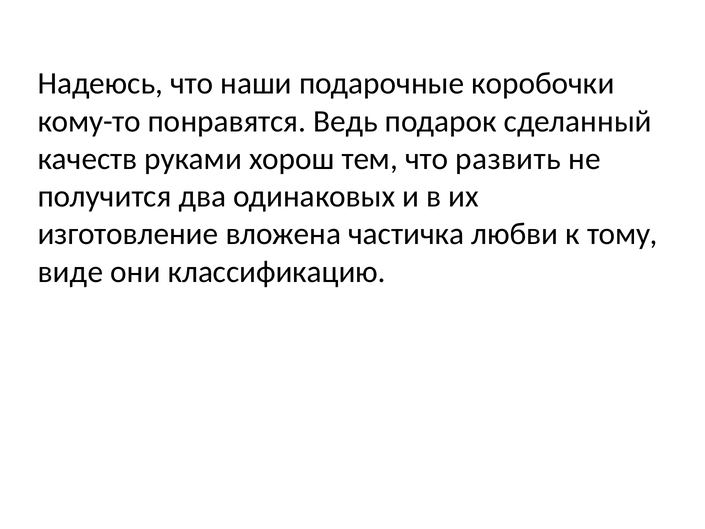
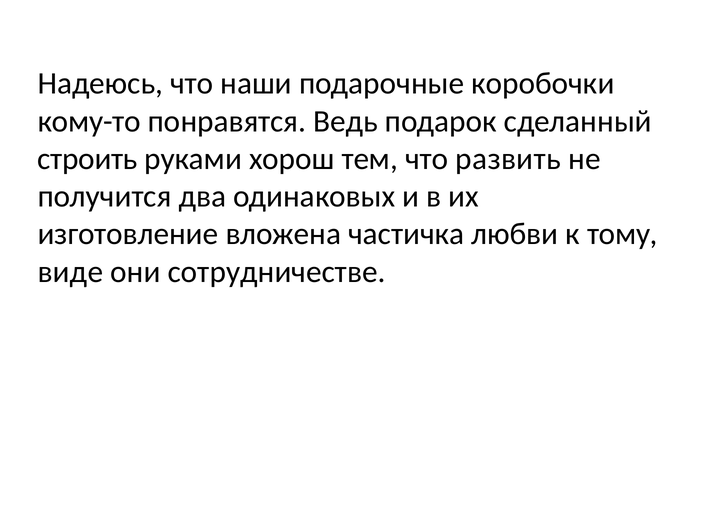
качеств: качеств -> строить
классификацию: классификацию -> сотрудничестве
